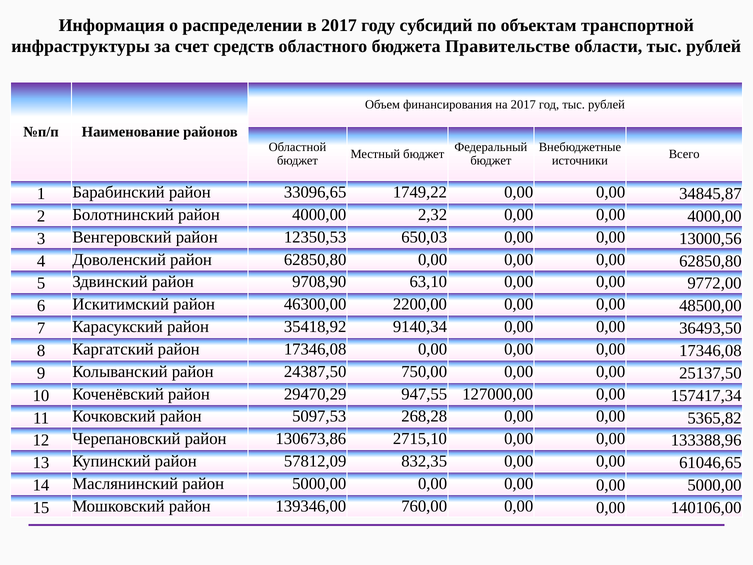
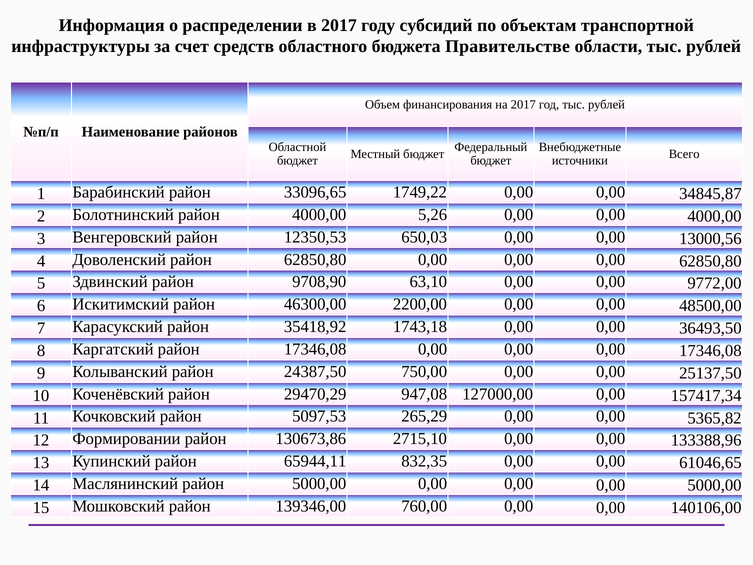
2,32: 2,32 -> 5,26
9140,34: 9140,34 -> 1743,18
947,55: 947,55 -> 947,08
268,28: 268,28 -> 265,29
Черепановский: Черепановский -> Формировании
57812,09: 57812,09 -> 65944,11
